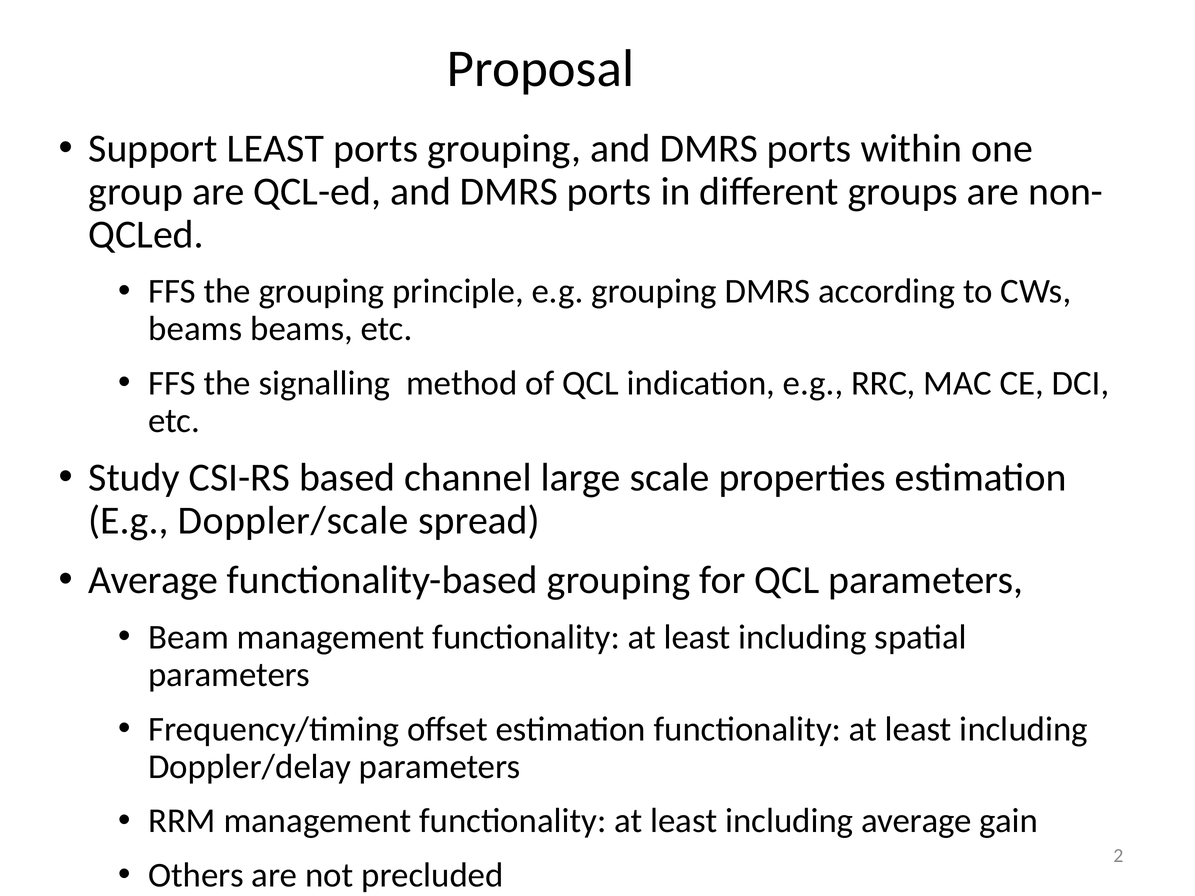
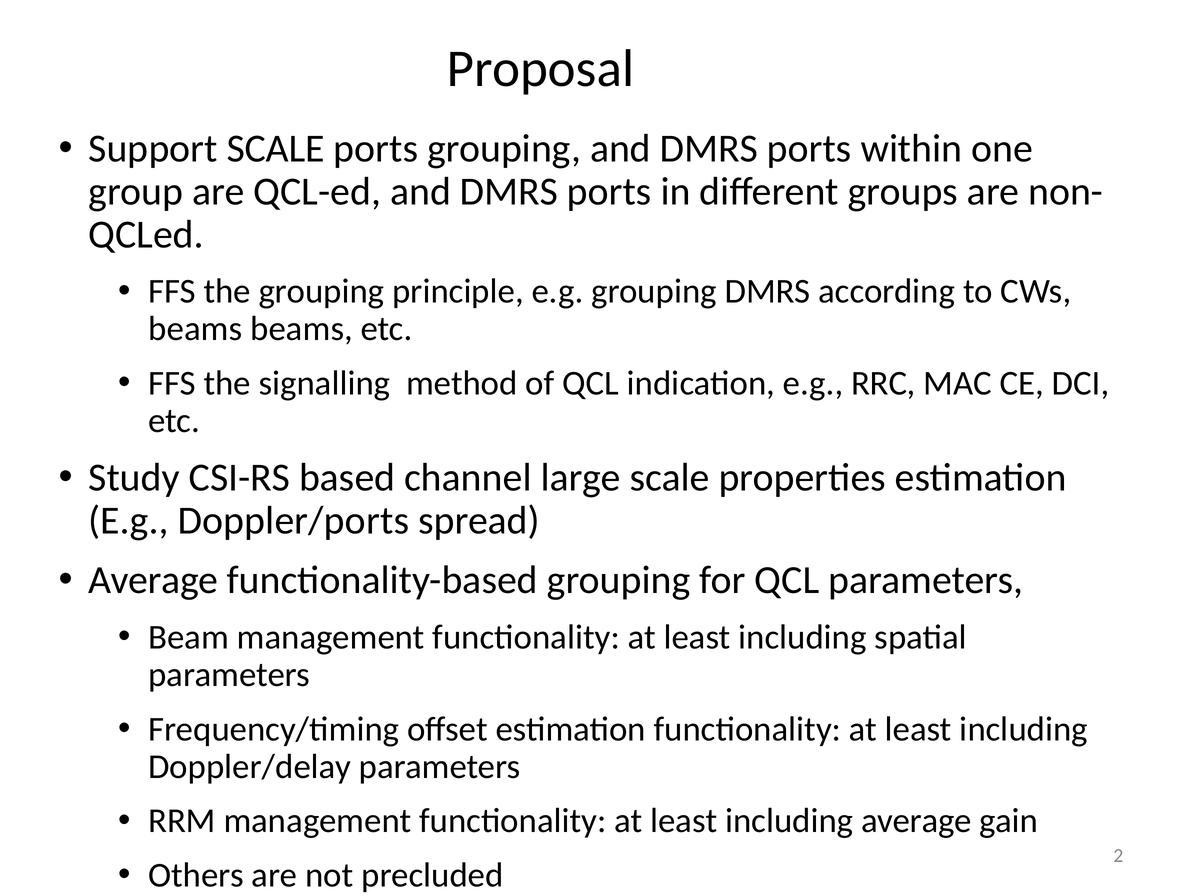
Support LEAST: LEAST -> SCALE
Doppler/scale: Doppler/scale -> Doppler/ports
